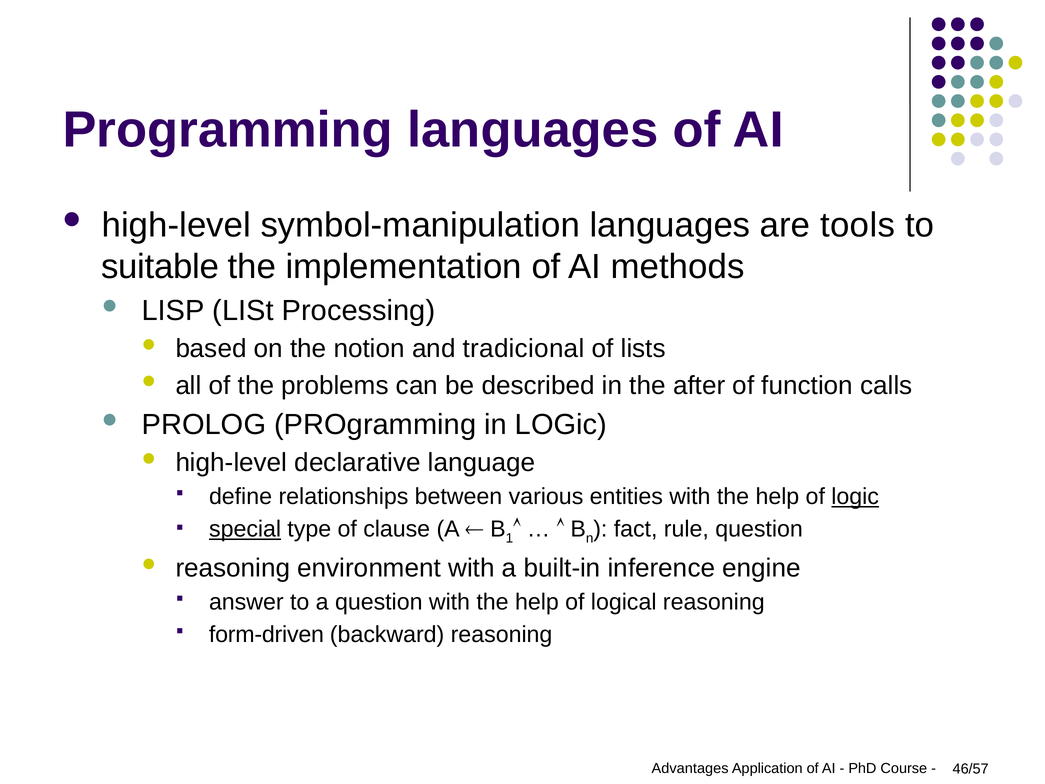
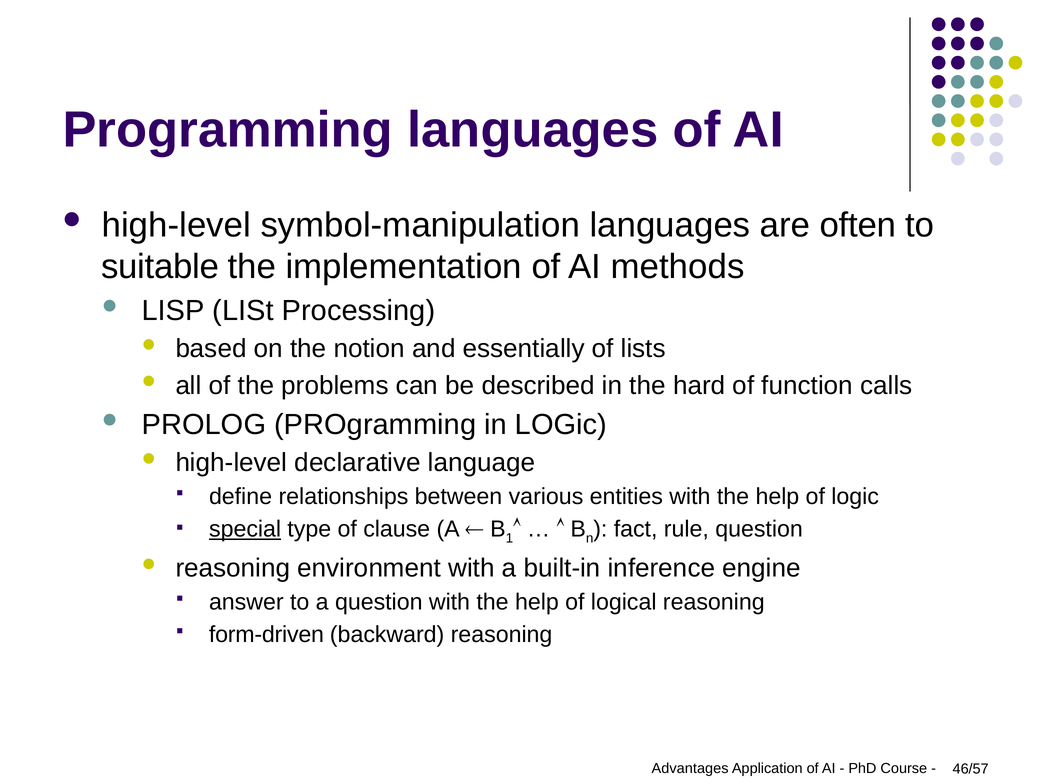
tools: tools -> often
tradicional: tradicional -> essentially
after: after -> hard
logic at (855, 497) underline: present -> none
